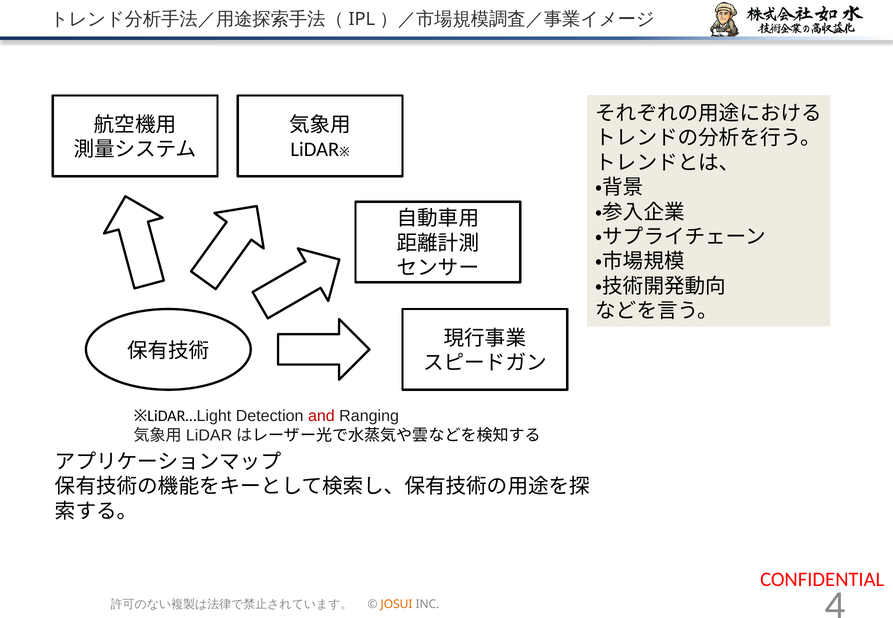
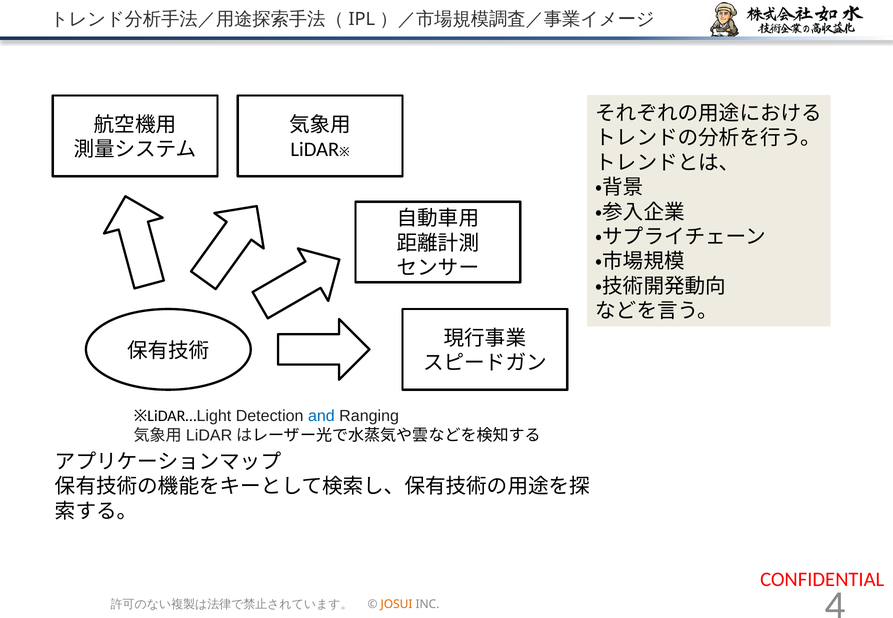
and colour: red -> blue
